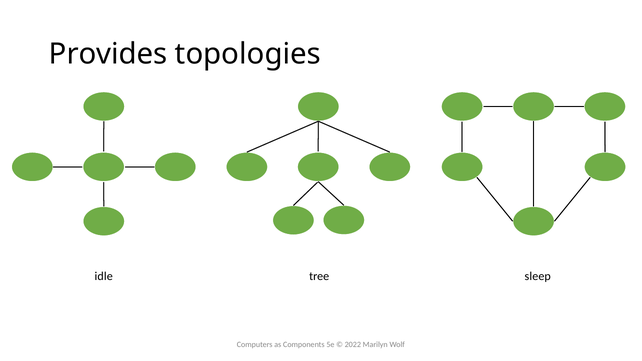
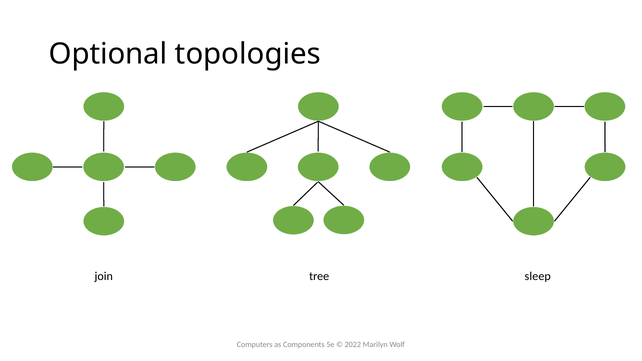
Provides: Provides -> Optional
idle: idle -> join
